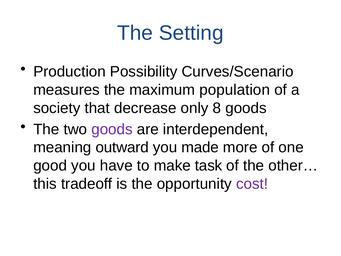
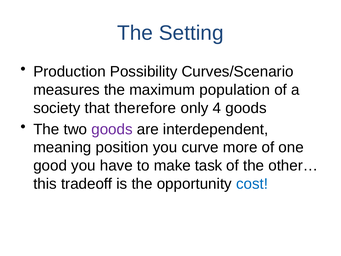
decrease: decrease -> therefore
8: 8 -> 4
outward: outward -> position
made: made -> curve
cost colour: purple -> blue
